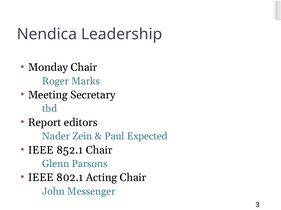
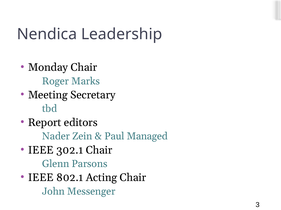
Expected: Expected -> Managed
852.1: 852.1 -> 302.1
